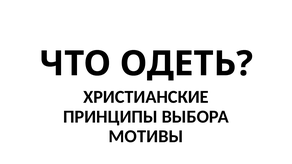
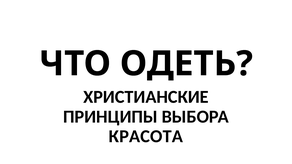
МОТИВЫ: МОТИВЫ -> КРАСОТА
